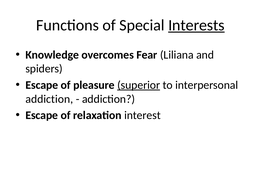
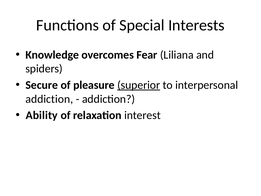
Interests underline: present -> none
Escape at (42, 85): Escape -> Secure
Escape at (42, 115): Escape -> Ability
